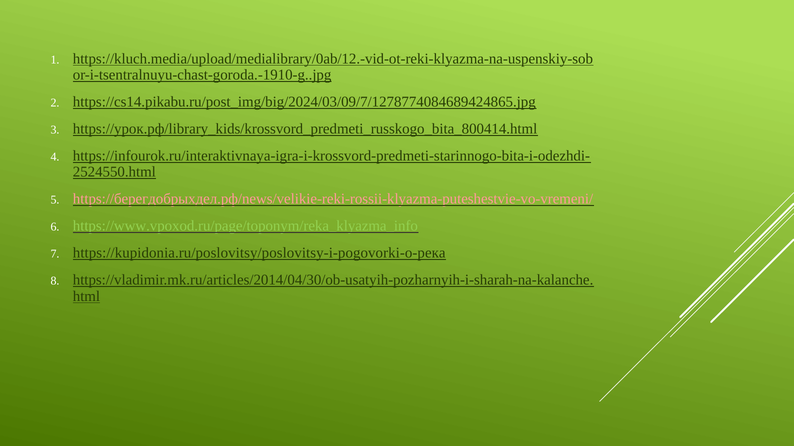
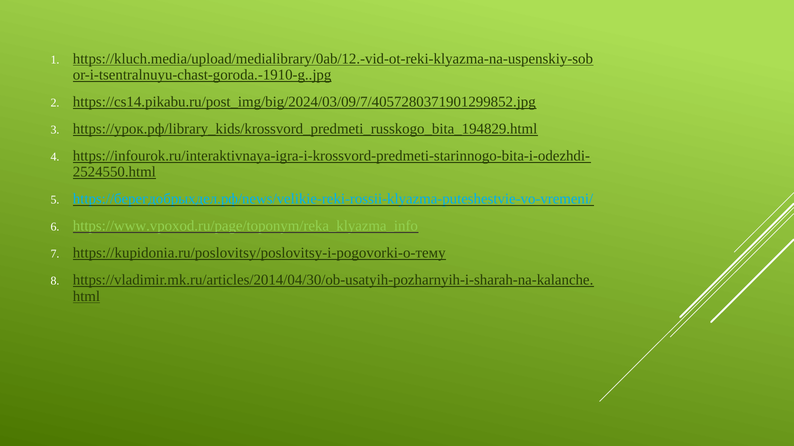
https://cs14.pikabu.ru/post_img/big/2024/03/09/7/1278774084689424865.jpg: https://cs14.pikabu.ru/post_img/big/2024/03/09/7/1278774084689424865.jpg -> https://cs14.pikabu.ru/post_img/big/2024/03/09/7/4057280371901299852.jpg
https://урок.рф/library_kids/krossvord_predmeti_russkogo_bita_800414.html: https://урок.рф/library_kids/krossvord_predmeti_russkogo_bita_800414.html -> https://урок.рф/library_kids/krossvord_predmeti_russkogo_bita_194829.html
https://берегдобрыхдел.рф/news/velikie-reki-rossii-klyazma-puteshestvie-vo-vremeni/ colour: pink -> light blue
https://kupidonia.ru/poslovitsy/poslovitsy-i-pogovorki-o-река: https://kupidonia.ru/poslovitsy/poslovitsy-i-pogovorki-o-река -> https://kupidonia.ru/poslovitsy/poslovitsy-i-pogovorki-o-тему
